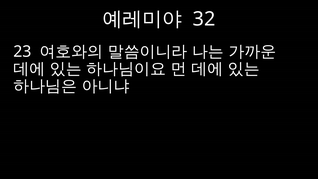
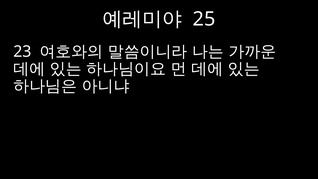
32: 32 -> 25
